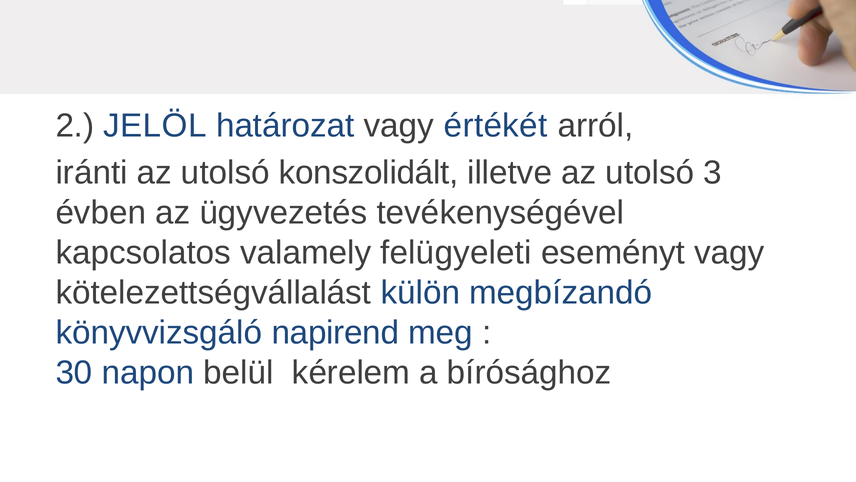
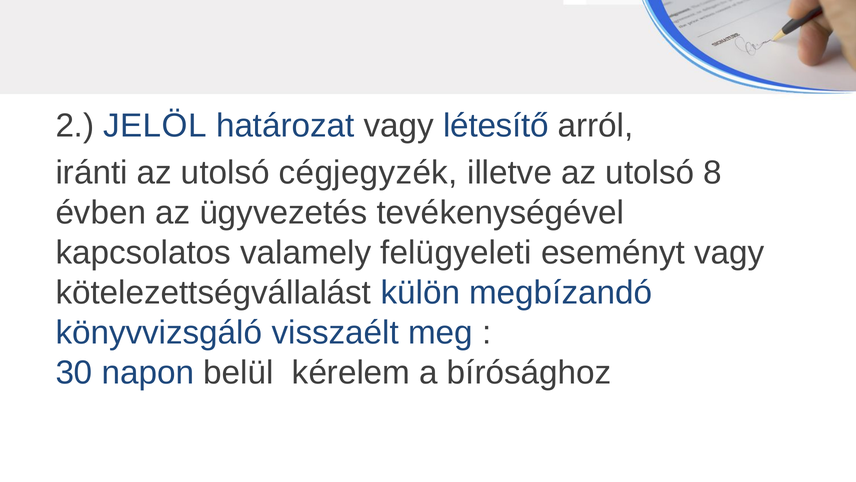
értékét: értékét -> létesítő
konszolidált: konszolidált -> cégjegyzék
3: 3 -> 8
napirend: napirend -> visszaélt
